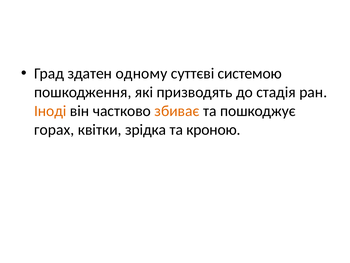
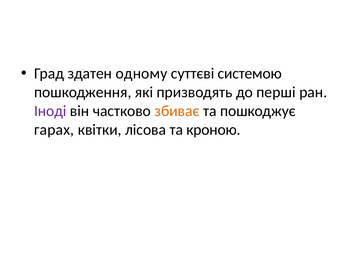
стадія: стадія -> перші
Іноді colour: orange -> purple
горах: горах -> гарах
зрідка: зрідка -> лісова
